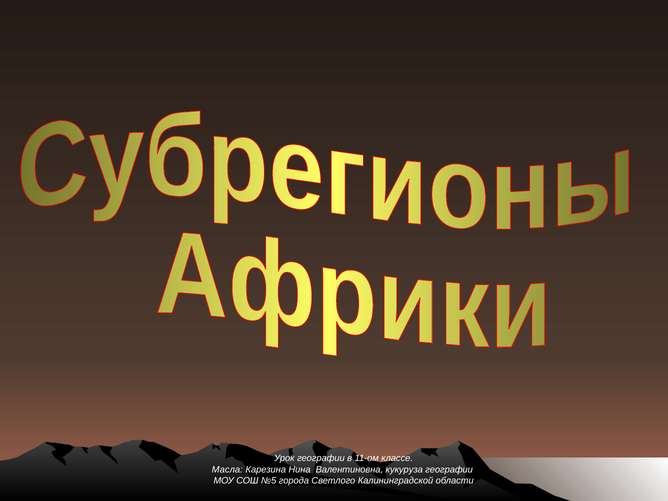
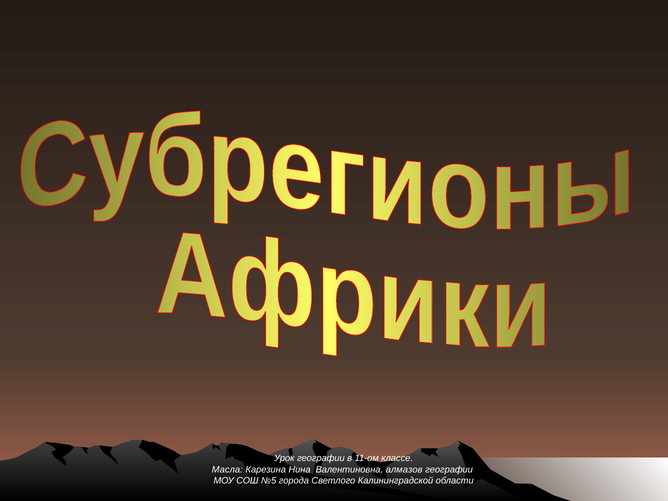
кукуруза: кукуруза -> алмазов
